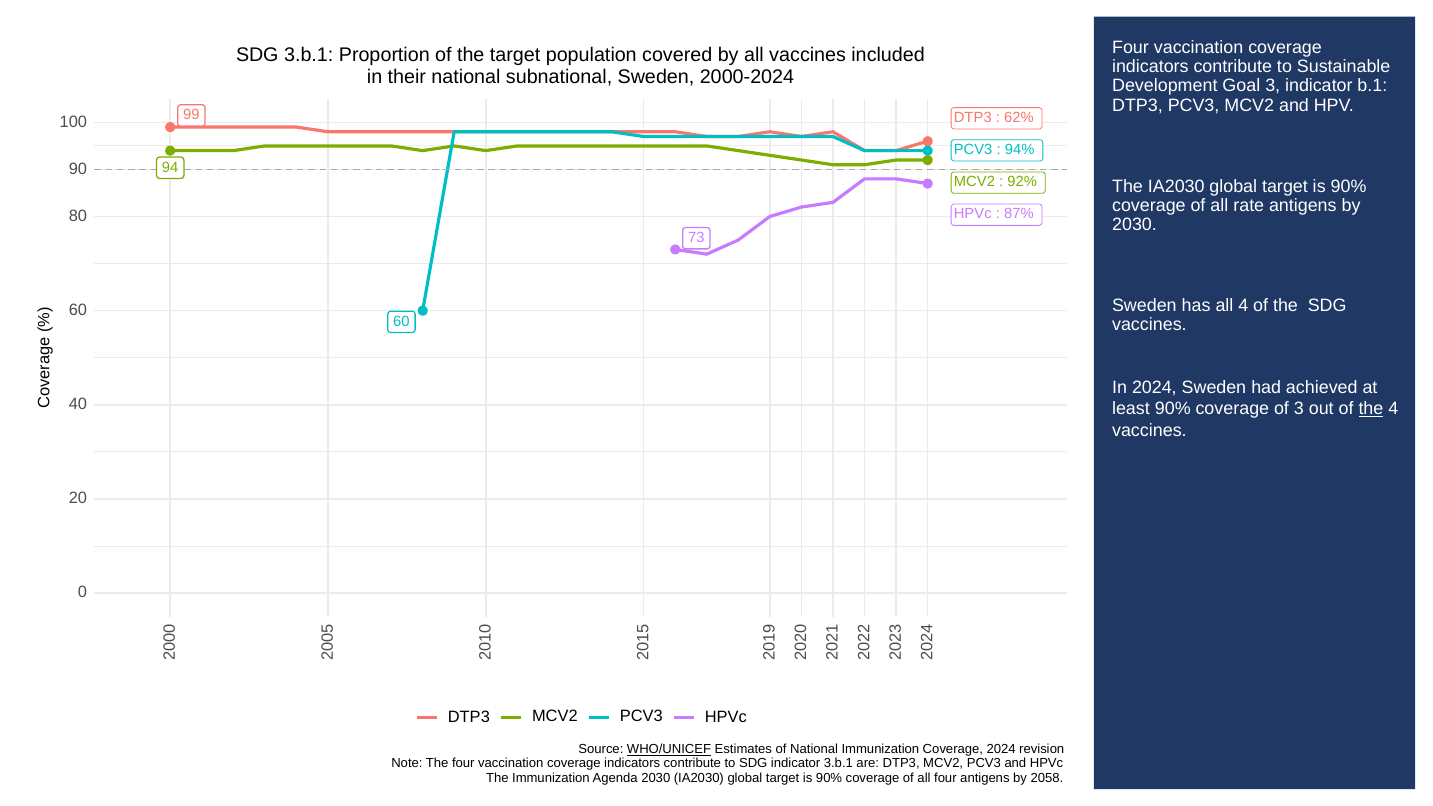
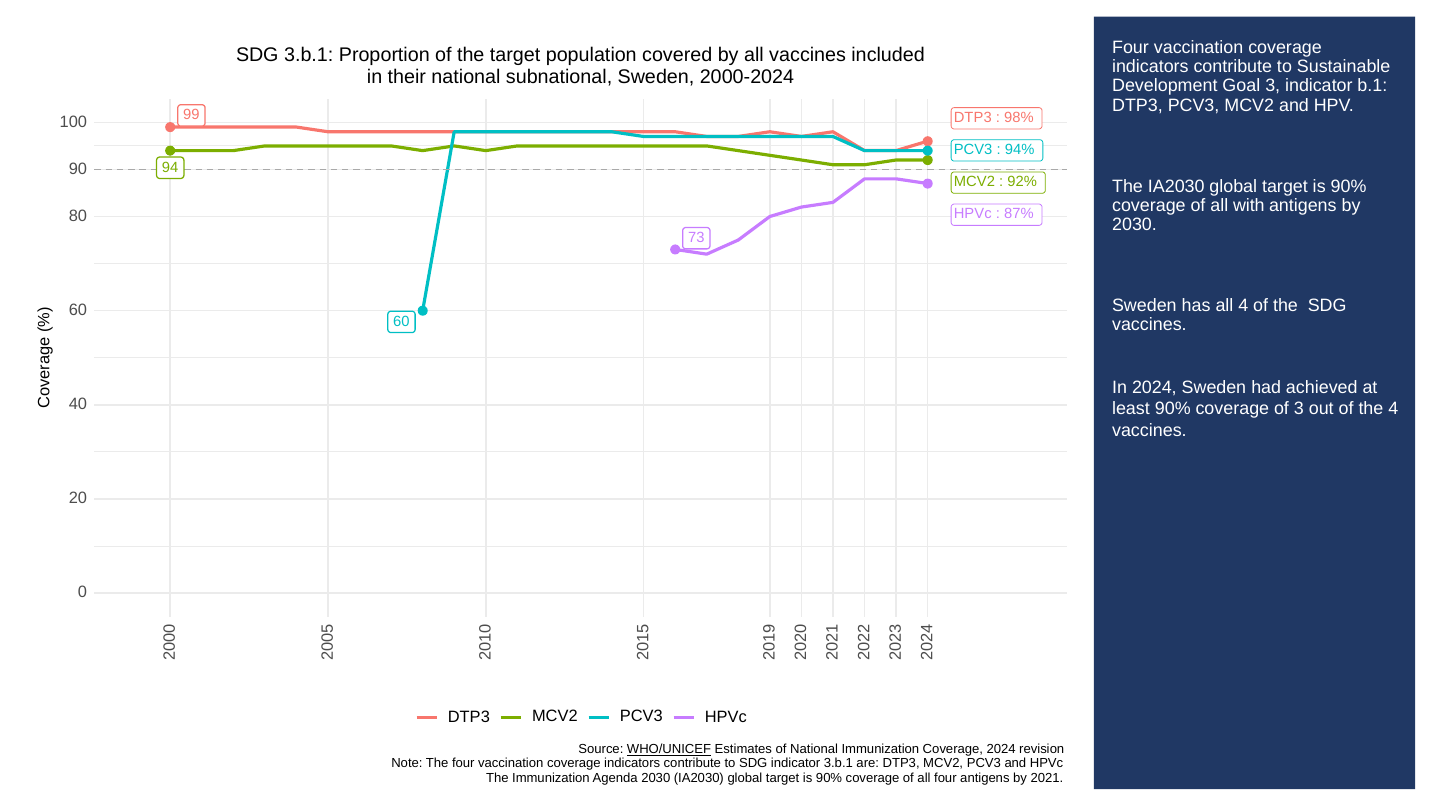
62%: 62% -> 98%
rate: rate -> with
the at (1371, 409) underline: present -> none
2058: 2058 -> 2021
